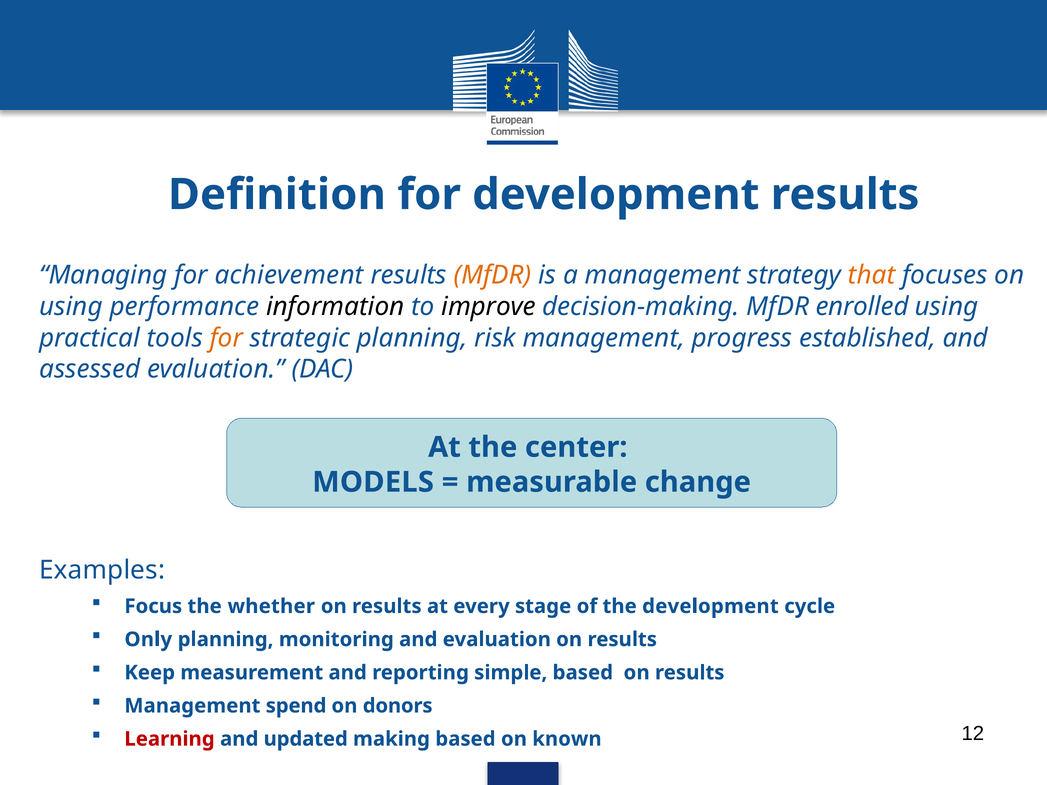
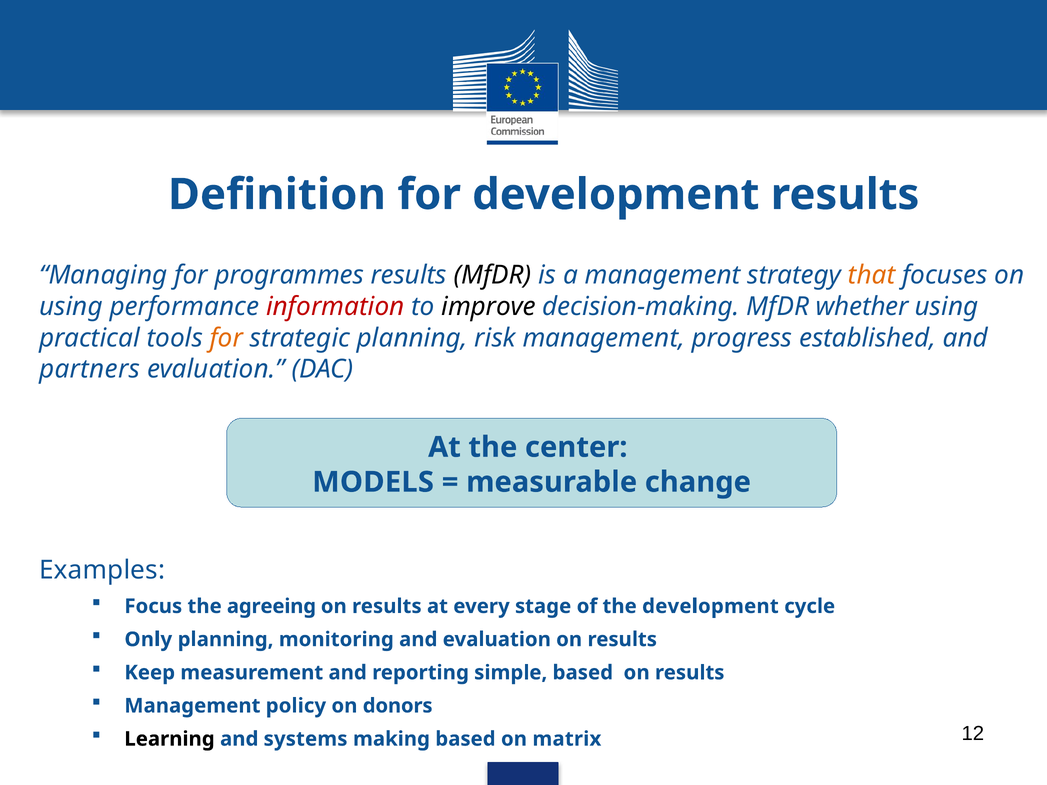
achievement: achievement -> programmes
MfDR at (493, 275) colour: orange -> black
information colour: black -> red
enrolled: enrolled -> whether
assessed: assessed -> partners
whether: whether -> agreeing
spend: spend -> policy
Learning colour: red -> black
updated: updated -> systems
known: known -> matrix
